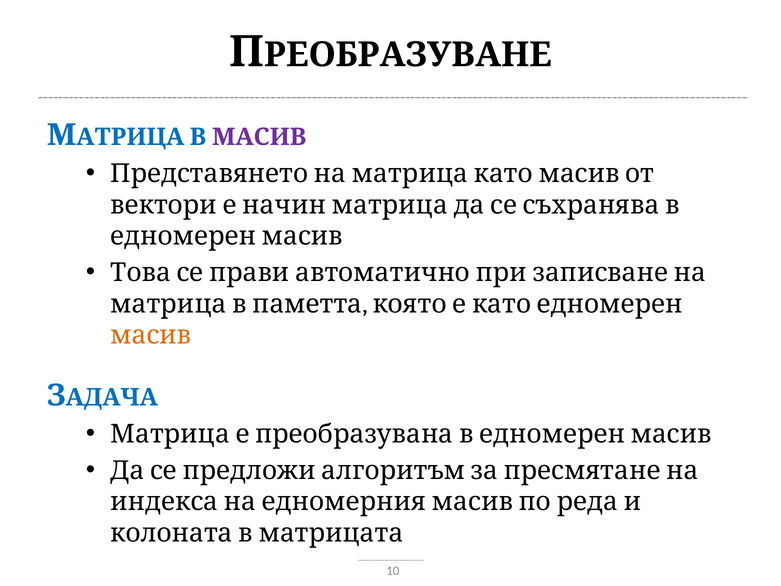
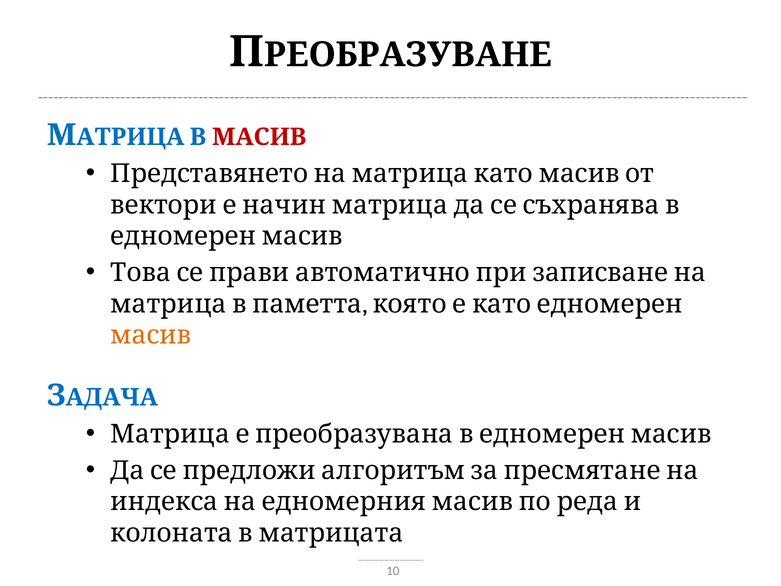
МАСИВ at (259, 137) colour: purple -> red
